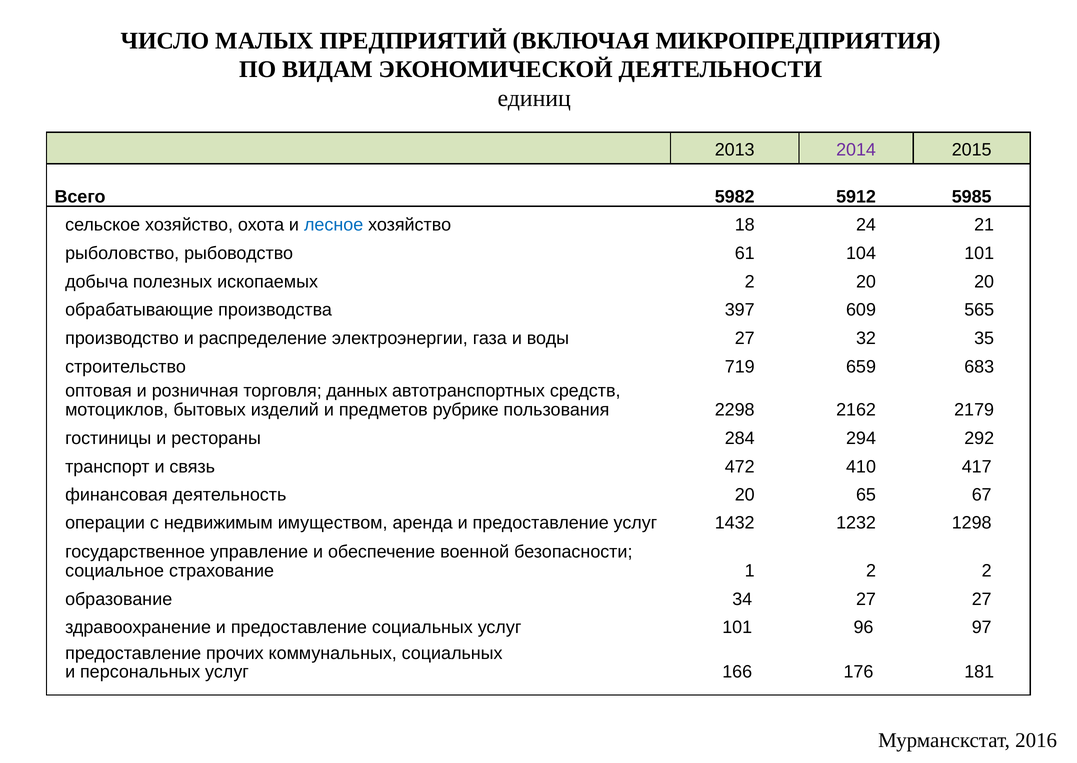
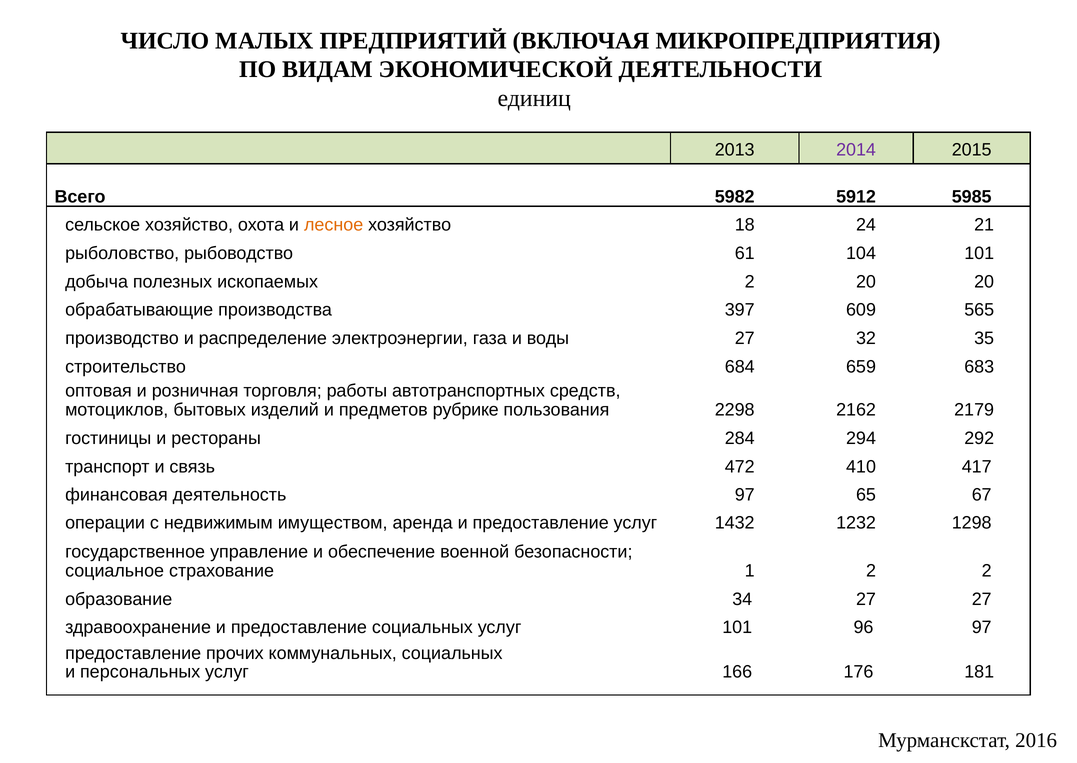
лесное colour: blue -> orange
719: 719 -> 684
данных: данных -> работы
деятельность 20: 20 -> 97
